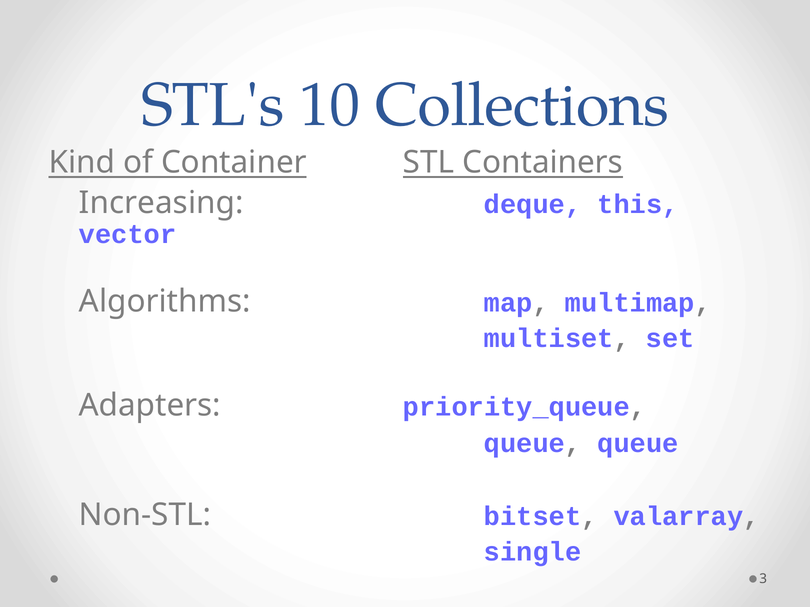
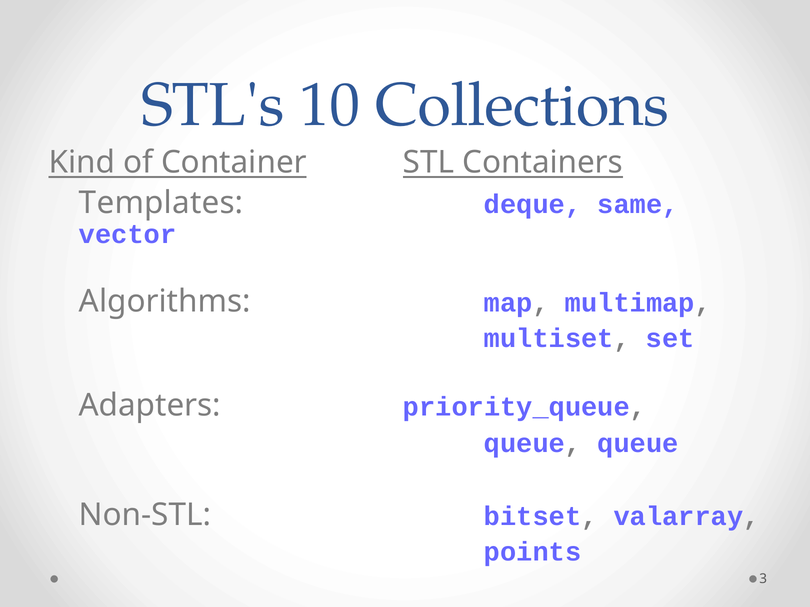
Increasing: Increasing -> Templates
this: this -> same
single: single -> points
